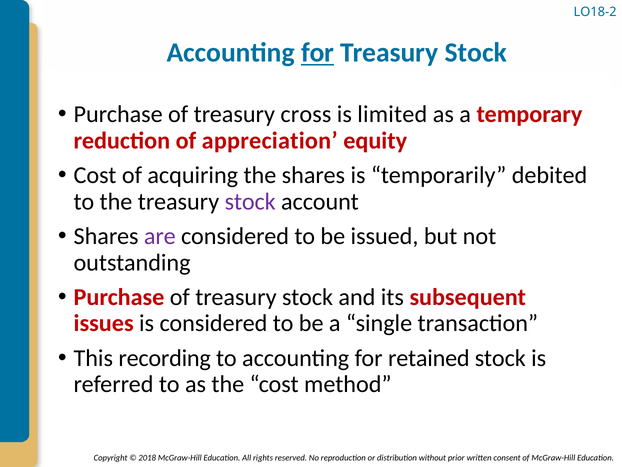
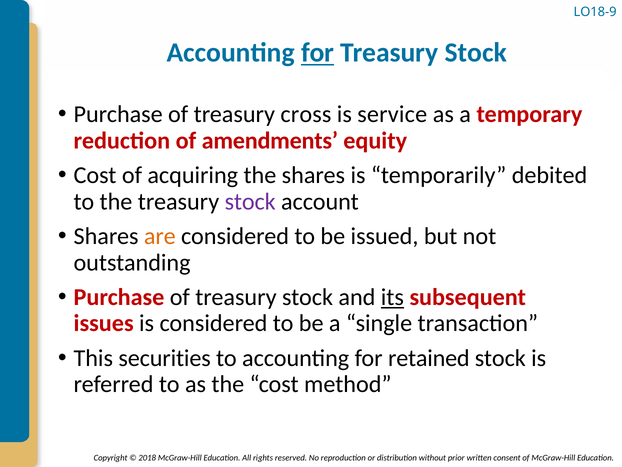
LO18-2: LO18-2 -> LO18-9
limited: limited -> service
appreciation: appreciation -> amendments
are colour: purple -> orange
its underline: none -> present
recording: recording -> securities
